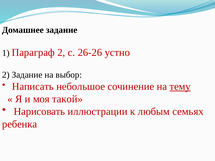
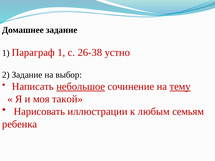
Параграф 2: 2 -> 1
26-26: 26-26 -> 26-38
небольшое underline: none -> present
семьях: семьях -> семьям
